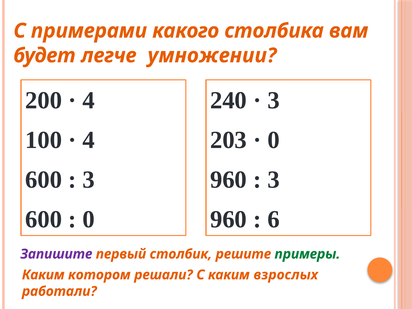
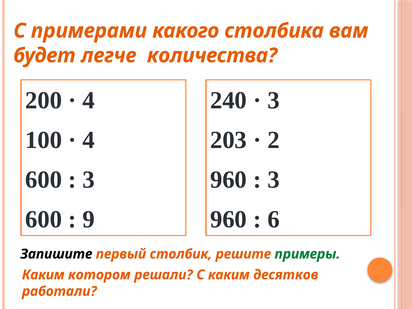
умножении: умножении -> количества
0 at (274, 140): 0 -> 2
0 at (89, 219): 0 -> 9
Запишите colour: purple -> black
взрослых: взрослых -> десятков
